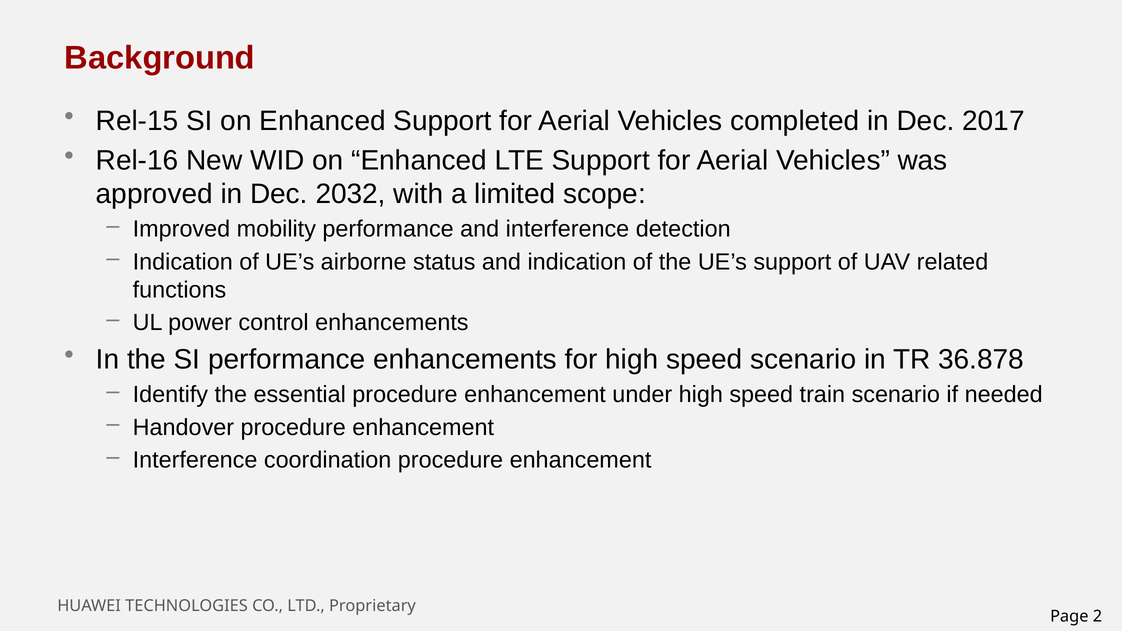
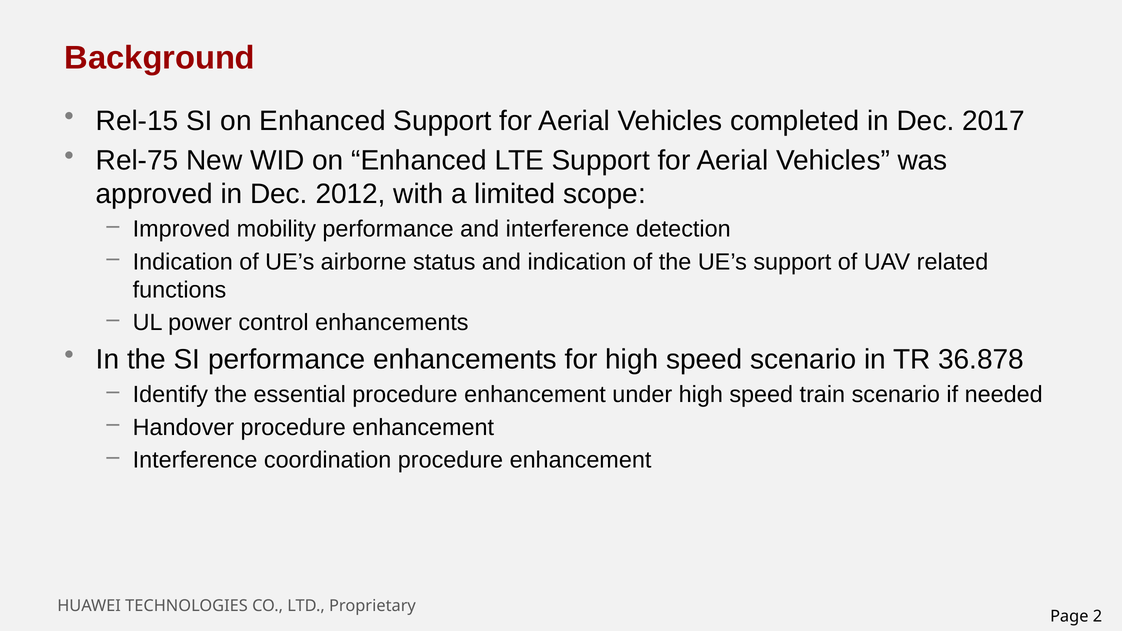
Rel-16: Rel-16 -> Rel-75
2032: 2032 -> 2012
